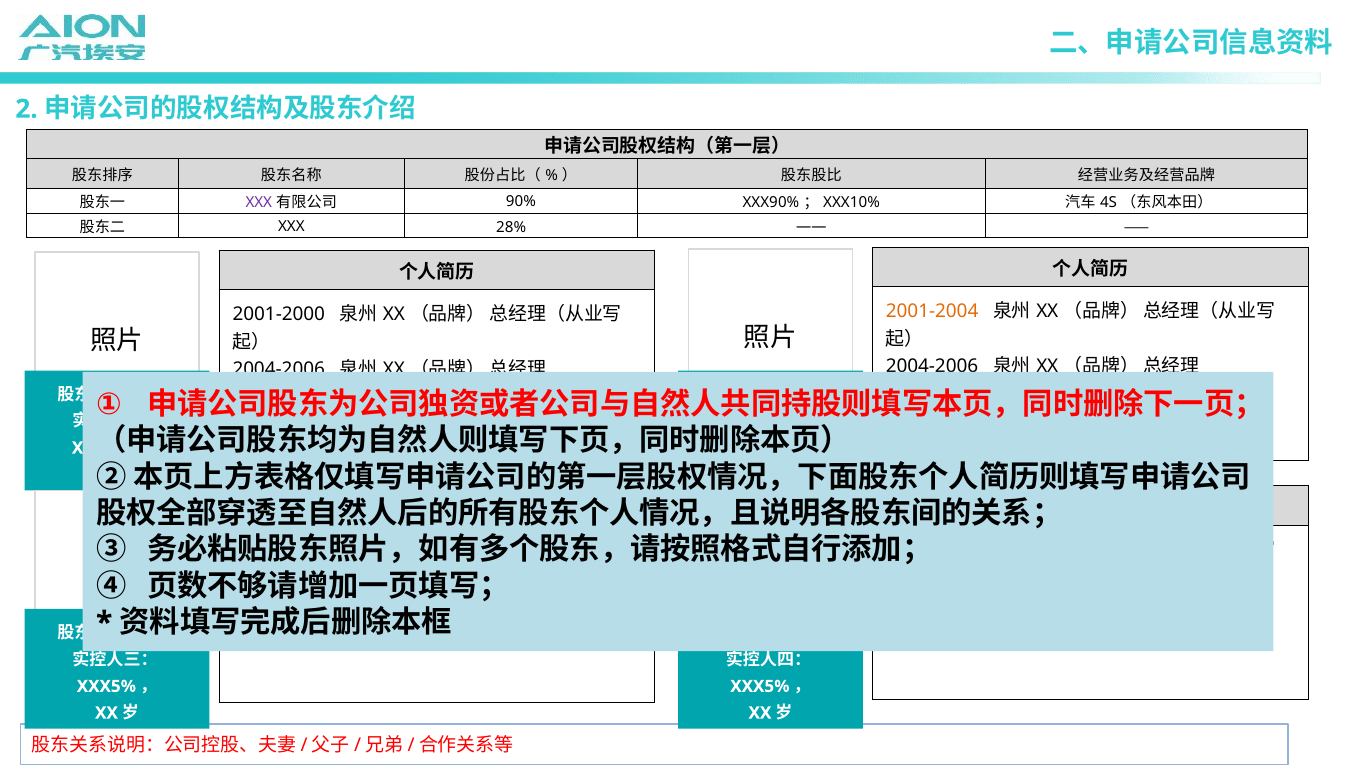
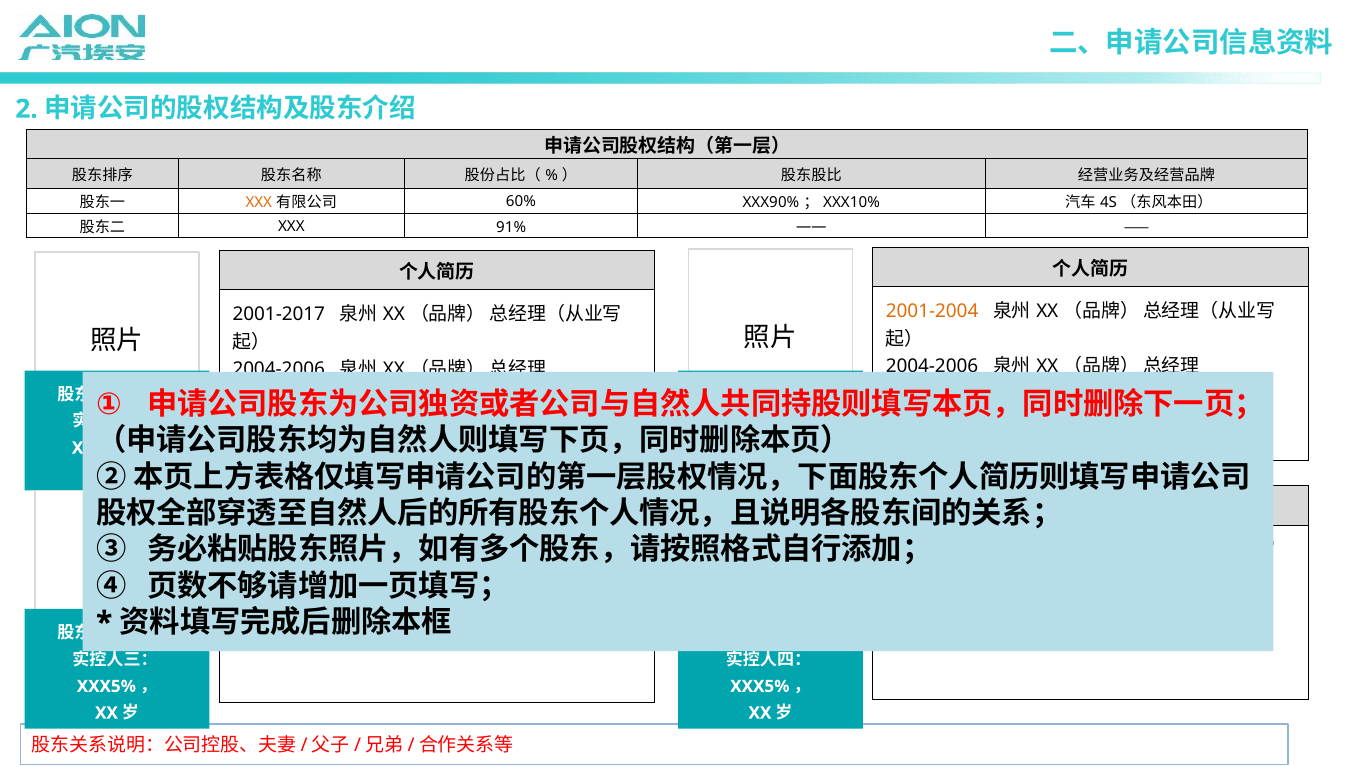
XXX at (259, 203) colour: purple -> orange
90%: 90% -> 60%
28%: 28% -> 91%
2001-2000: 2001-2000 -> 2001-2017
